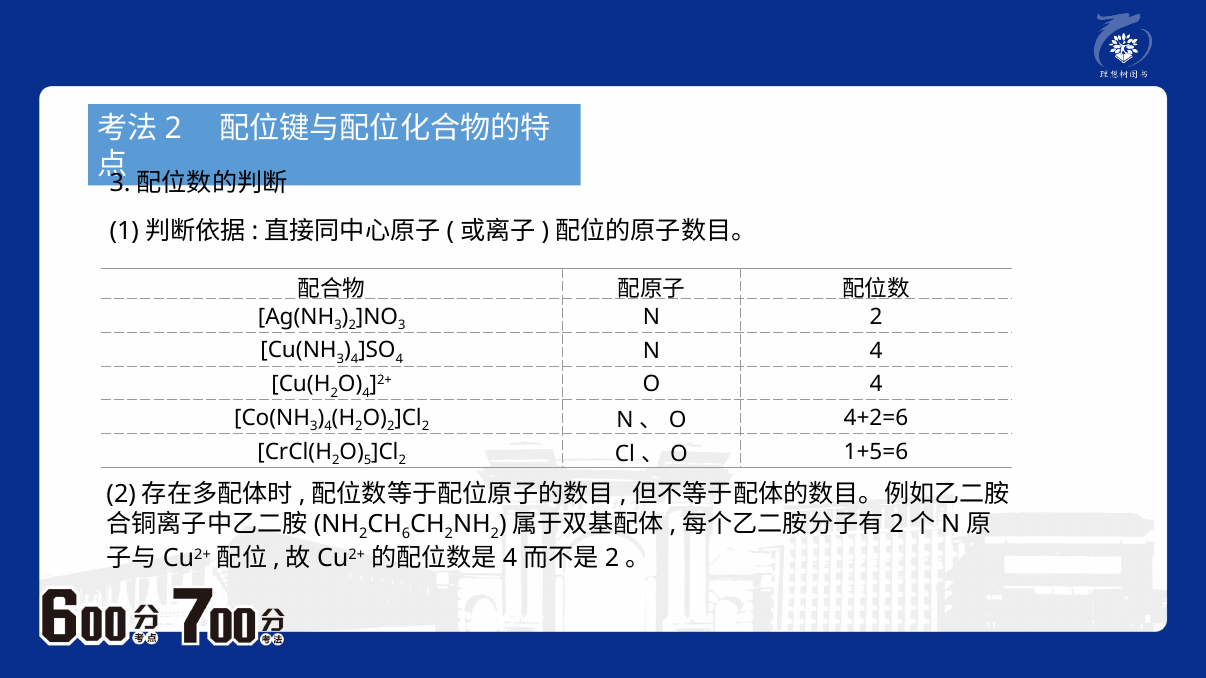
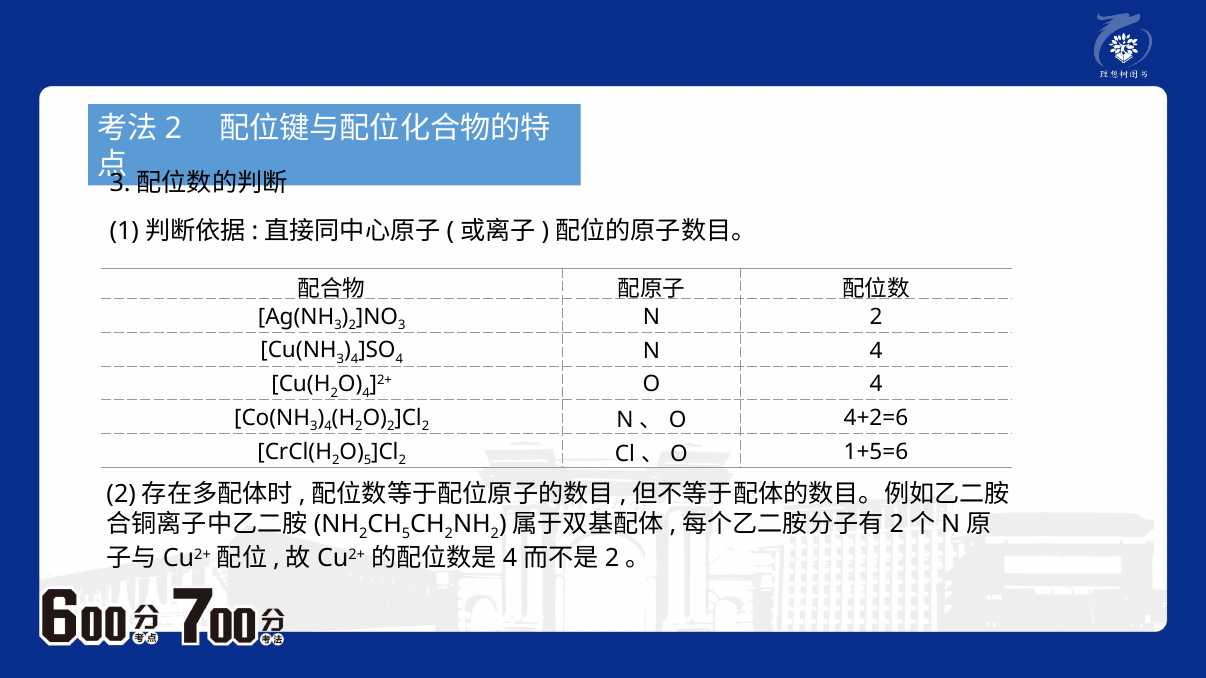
6 at (406, 534): 6 -> 5
